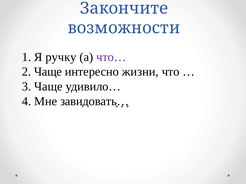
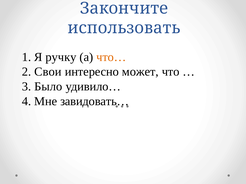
возможности: возможности -> использовать
что… colour: purple -> orange
2 Чаще: Чаще -> Свои
жизни: жизни -> может
3 Чаще: Чаще -> Было
